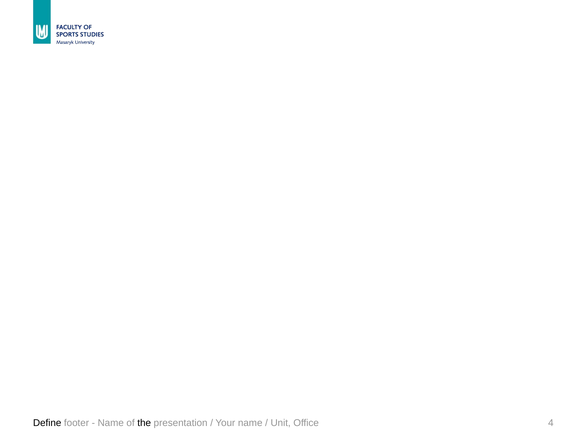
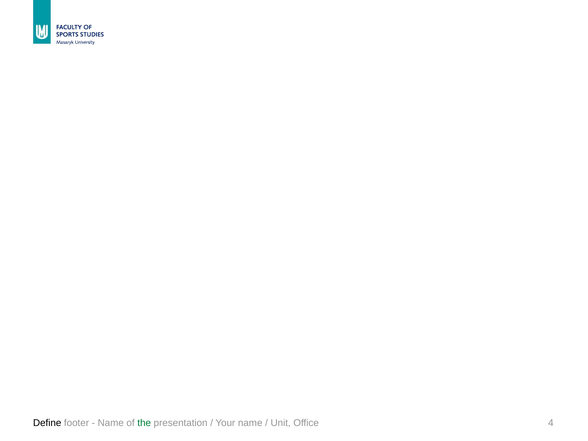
the colour: black -> green
